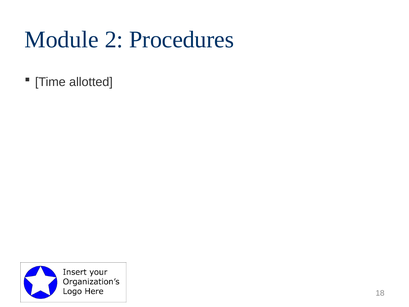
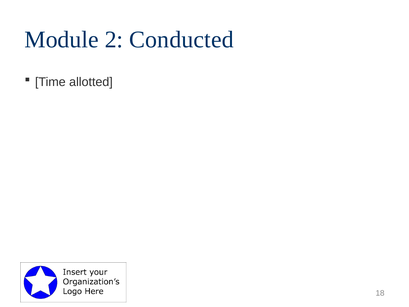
Procedures: Procedures -> Conducted
